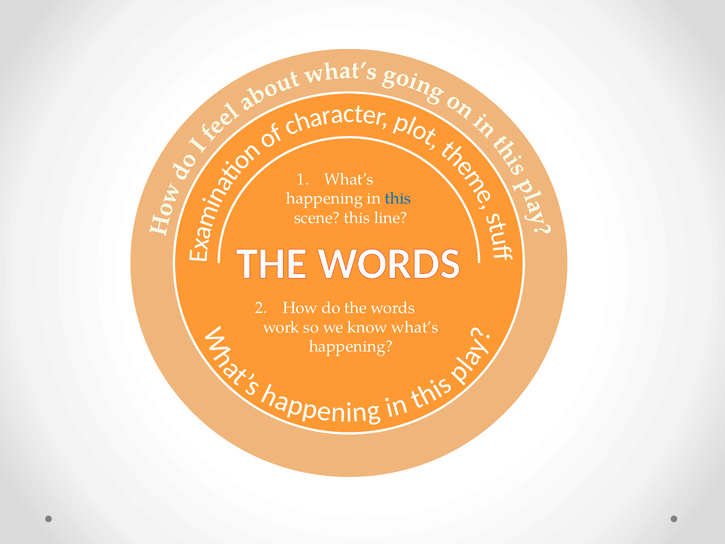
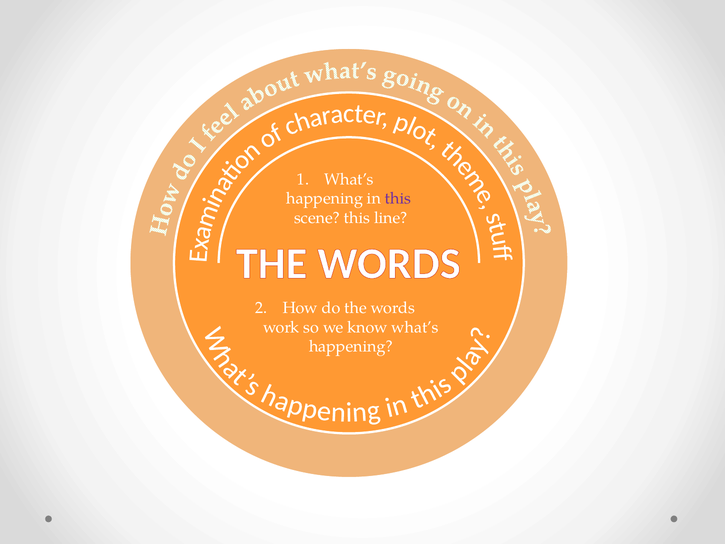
this at (398, 199) colour: blue -> purple
